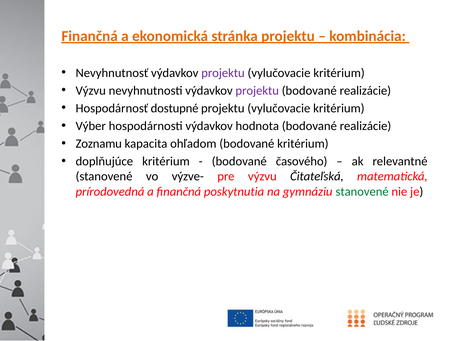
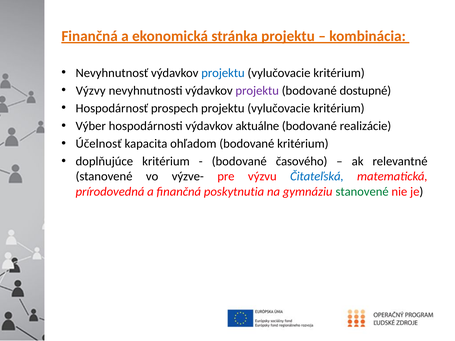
projektu at (223, 73) colour: purple -> blue
Výzvu at (91, 91): Výzvu -> Výzvy
realizácie at (365, 91): realizácie -> dostupné
dostupné: dostupné -> prospech
hodnota: hodnota -> aktuálne
Zoznamu: Zoznamu -> Účelnosť
Čitateľská colour: black -> blue
